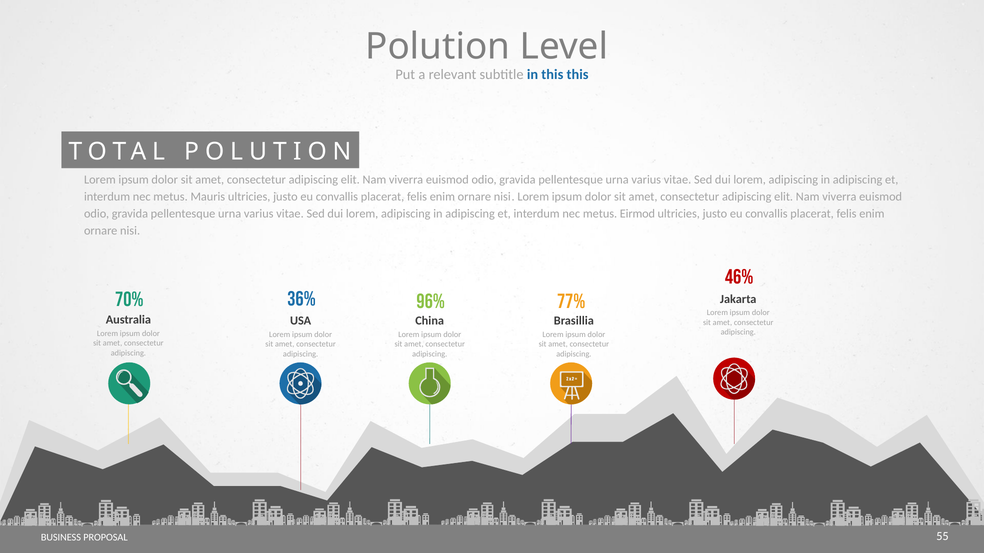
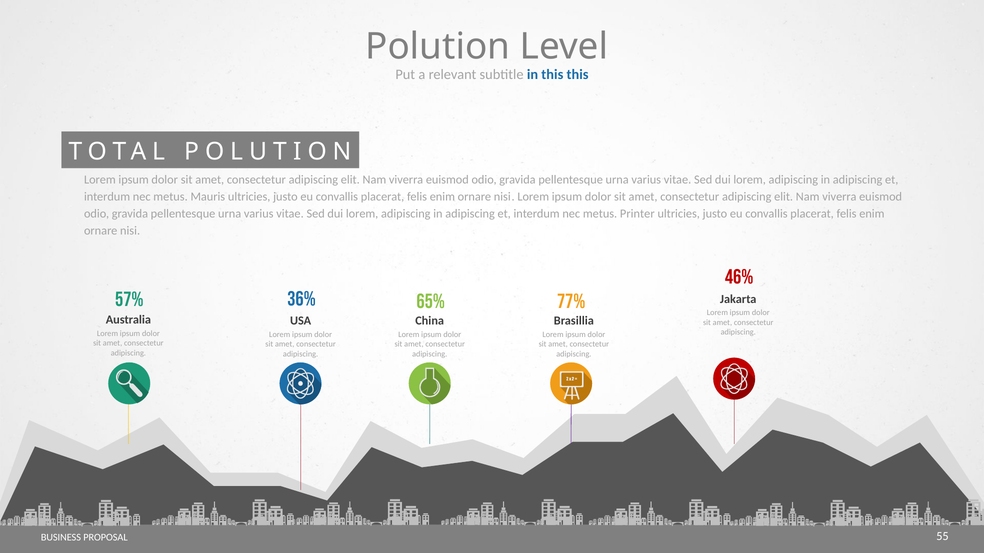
Eirmod: Eirmod -> Printer
70%: 70% -> 57%
96%: 96% -> 65%
